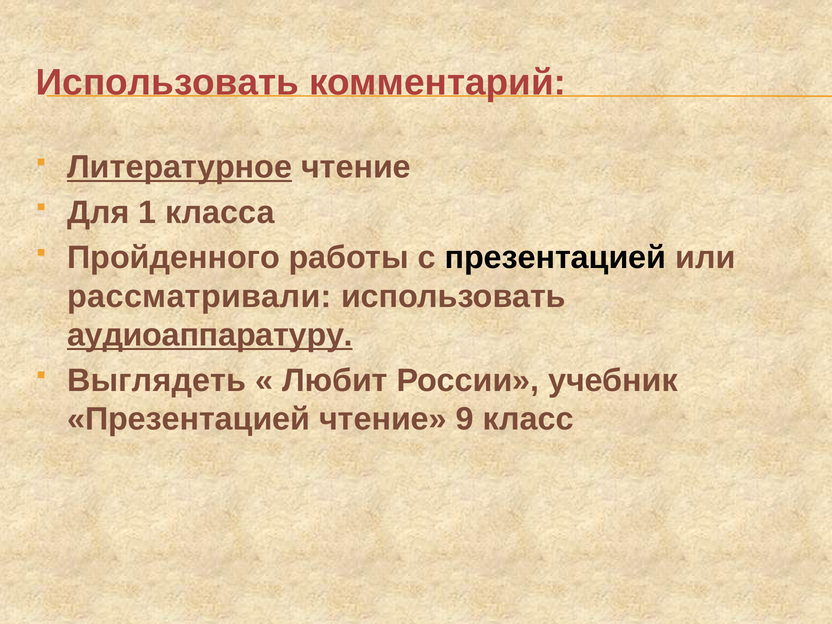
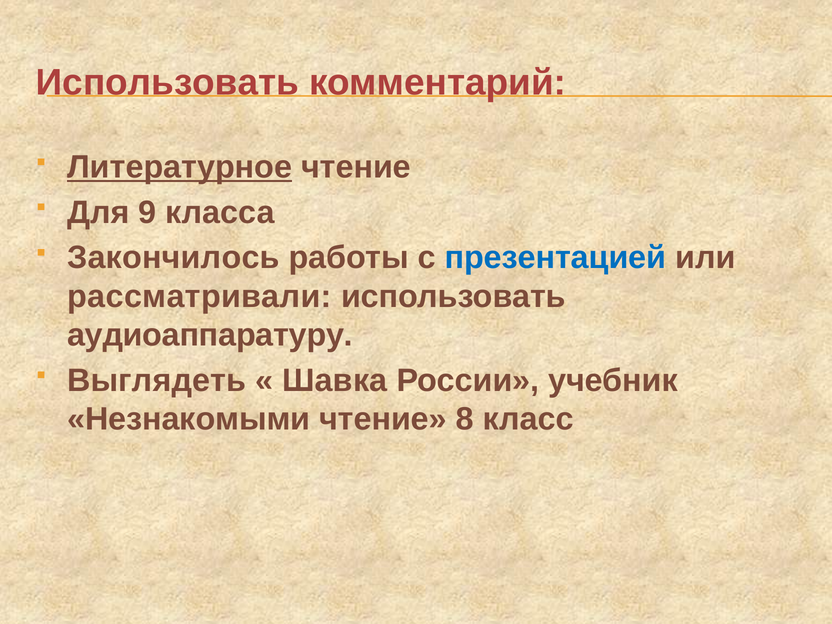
1: 1 -> 9
Пройденного: Пройденного -> Закончилось
презентацией at (555, 258) colour: black -> blue
аудиоаппаратуру underline: present -> none
Любит: Любит -> Шавка
Презентацией at (189, 419): Презентацией -> Незнакомыми
9: 9 -> 8
